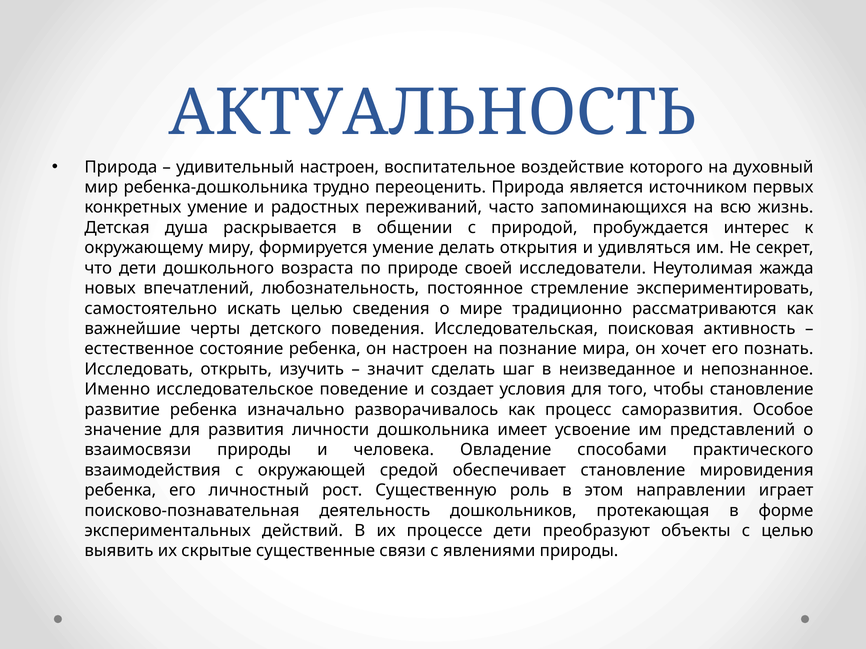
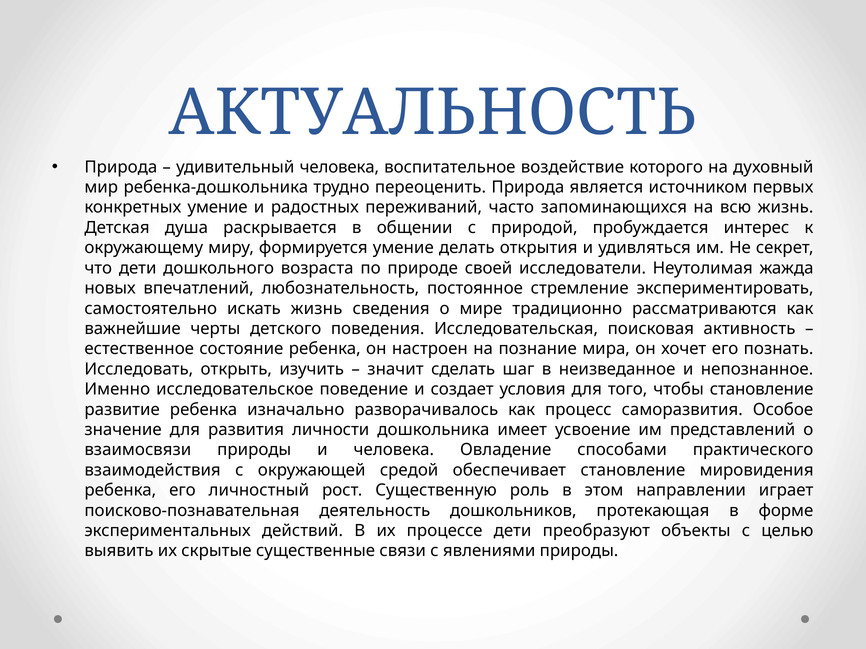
удивительный настроен: настроен -> человека
искать целью: целью -> жизнь
